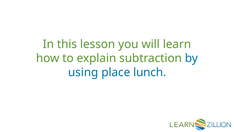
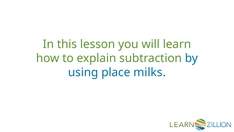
lunch: lunch -> milks
